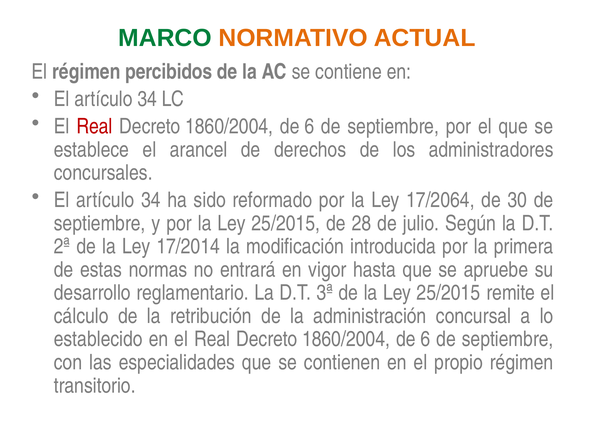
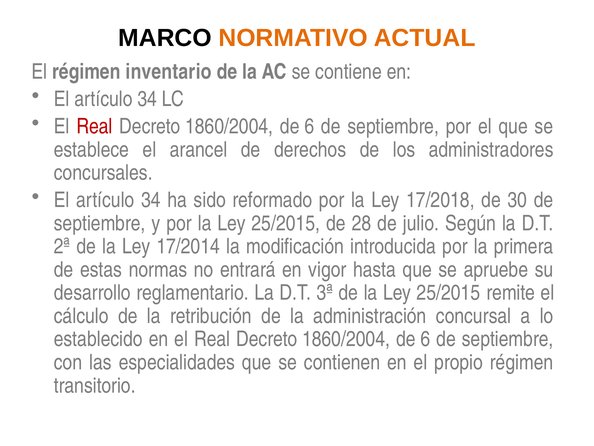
MARCO colour: green -> black
percibidos: percibidos -> inventario
17/2064: 17/2064 -> 17/2018
